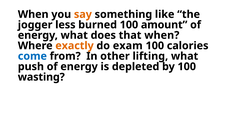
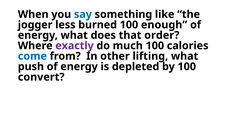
say colour: orange -> blue
amount: amount -> enough
that when: when -> order
exactly colour: orange -> purple
exam: exam -> much
wasting: wasting -> convert
